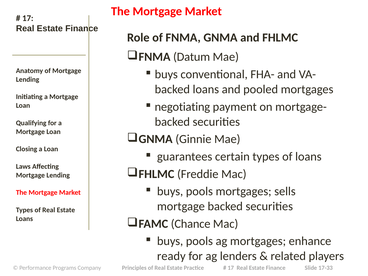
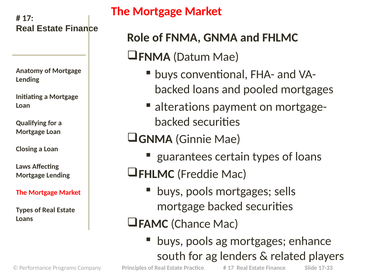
negotiating: negotiating -> alterations
ready: ready -> south
